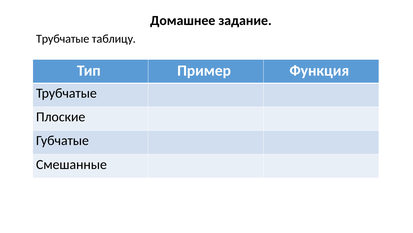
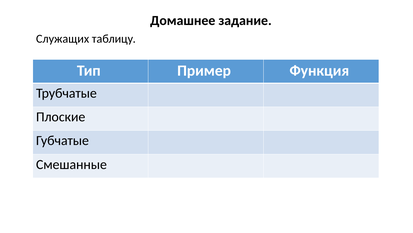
Трубчатые at (63, 39): Трубчатые -> Служащих
